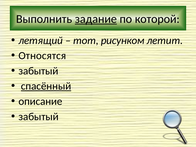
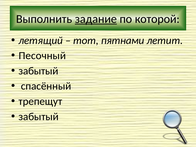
рисунком: рисунком -> пятнами
Относятся: Относятся -> Песочный
спасённый underline: present -> none
описание: описание -> трепещут
